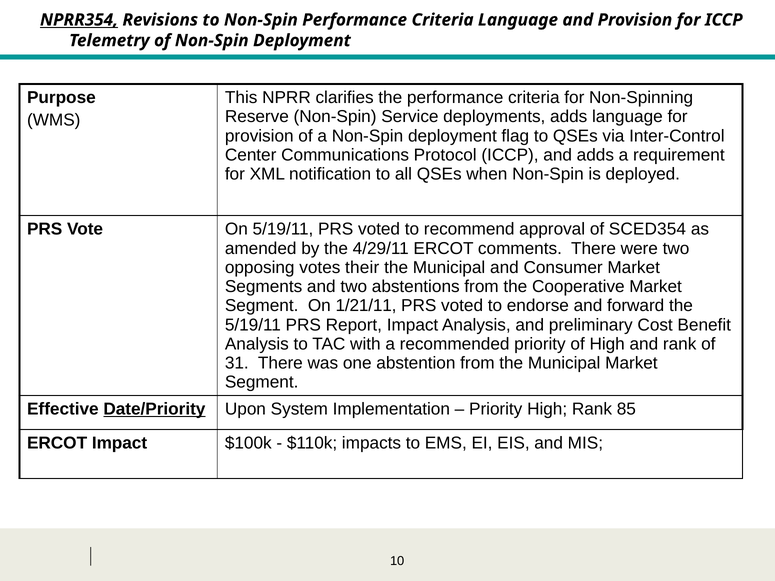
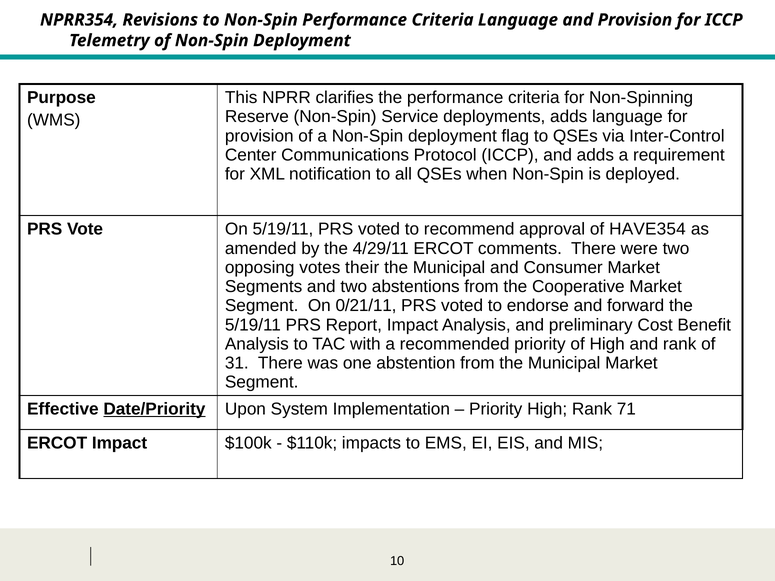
NPRR354 underline: present -> none
SCED354: SCED354 -> HAVE354
1/21/11: 1/21/11 -> 0/21/11
85: 85 -> 71
